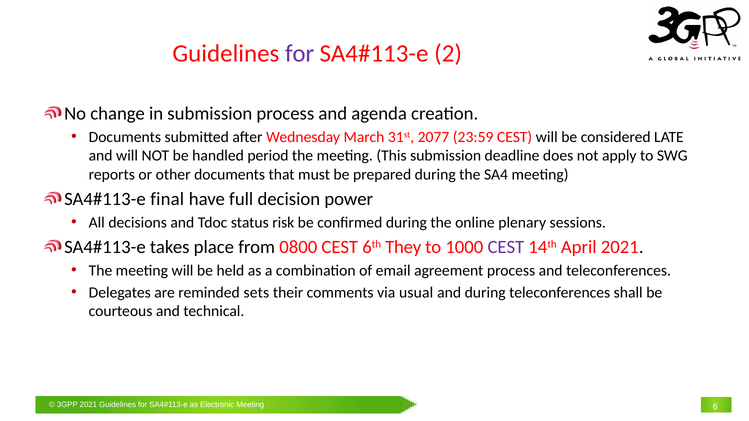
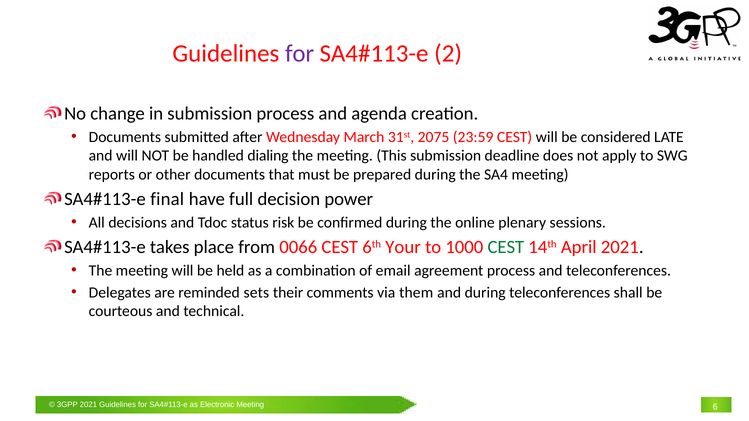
2077: 2077 -> 2075
period: period -> dialing
0800: 0800 -> 0066
They: They -> Your
CEST at (506, 247) colour: purple -> green
usual: usual -> them
